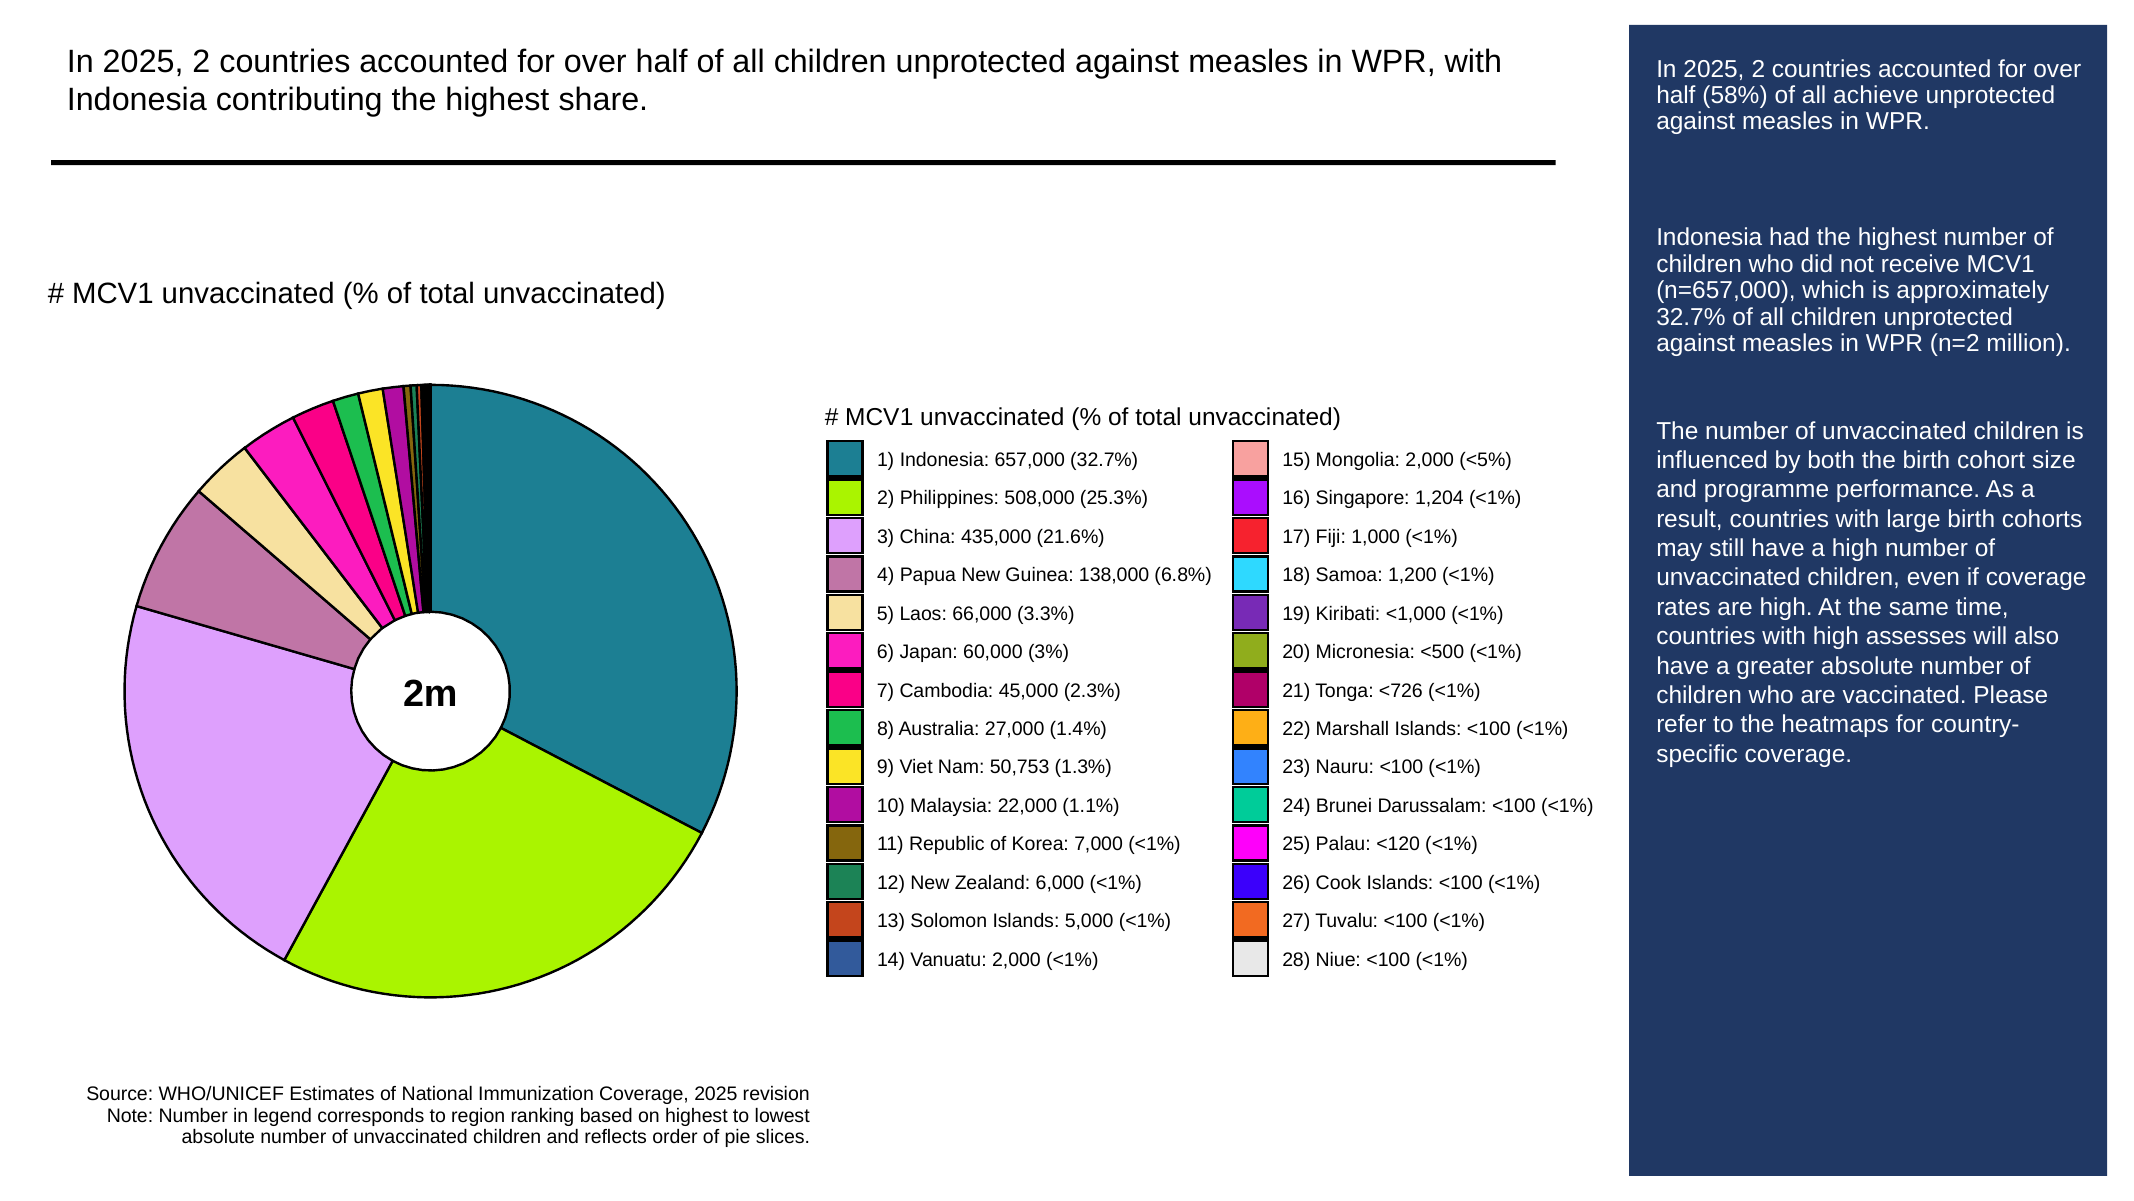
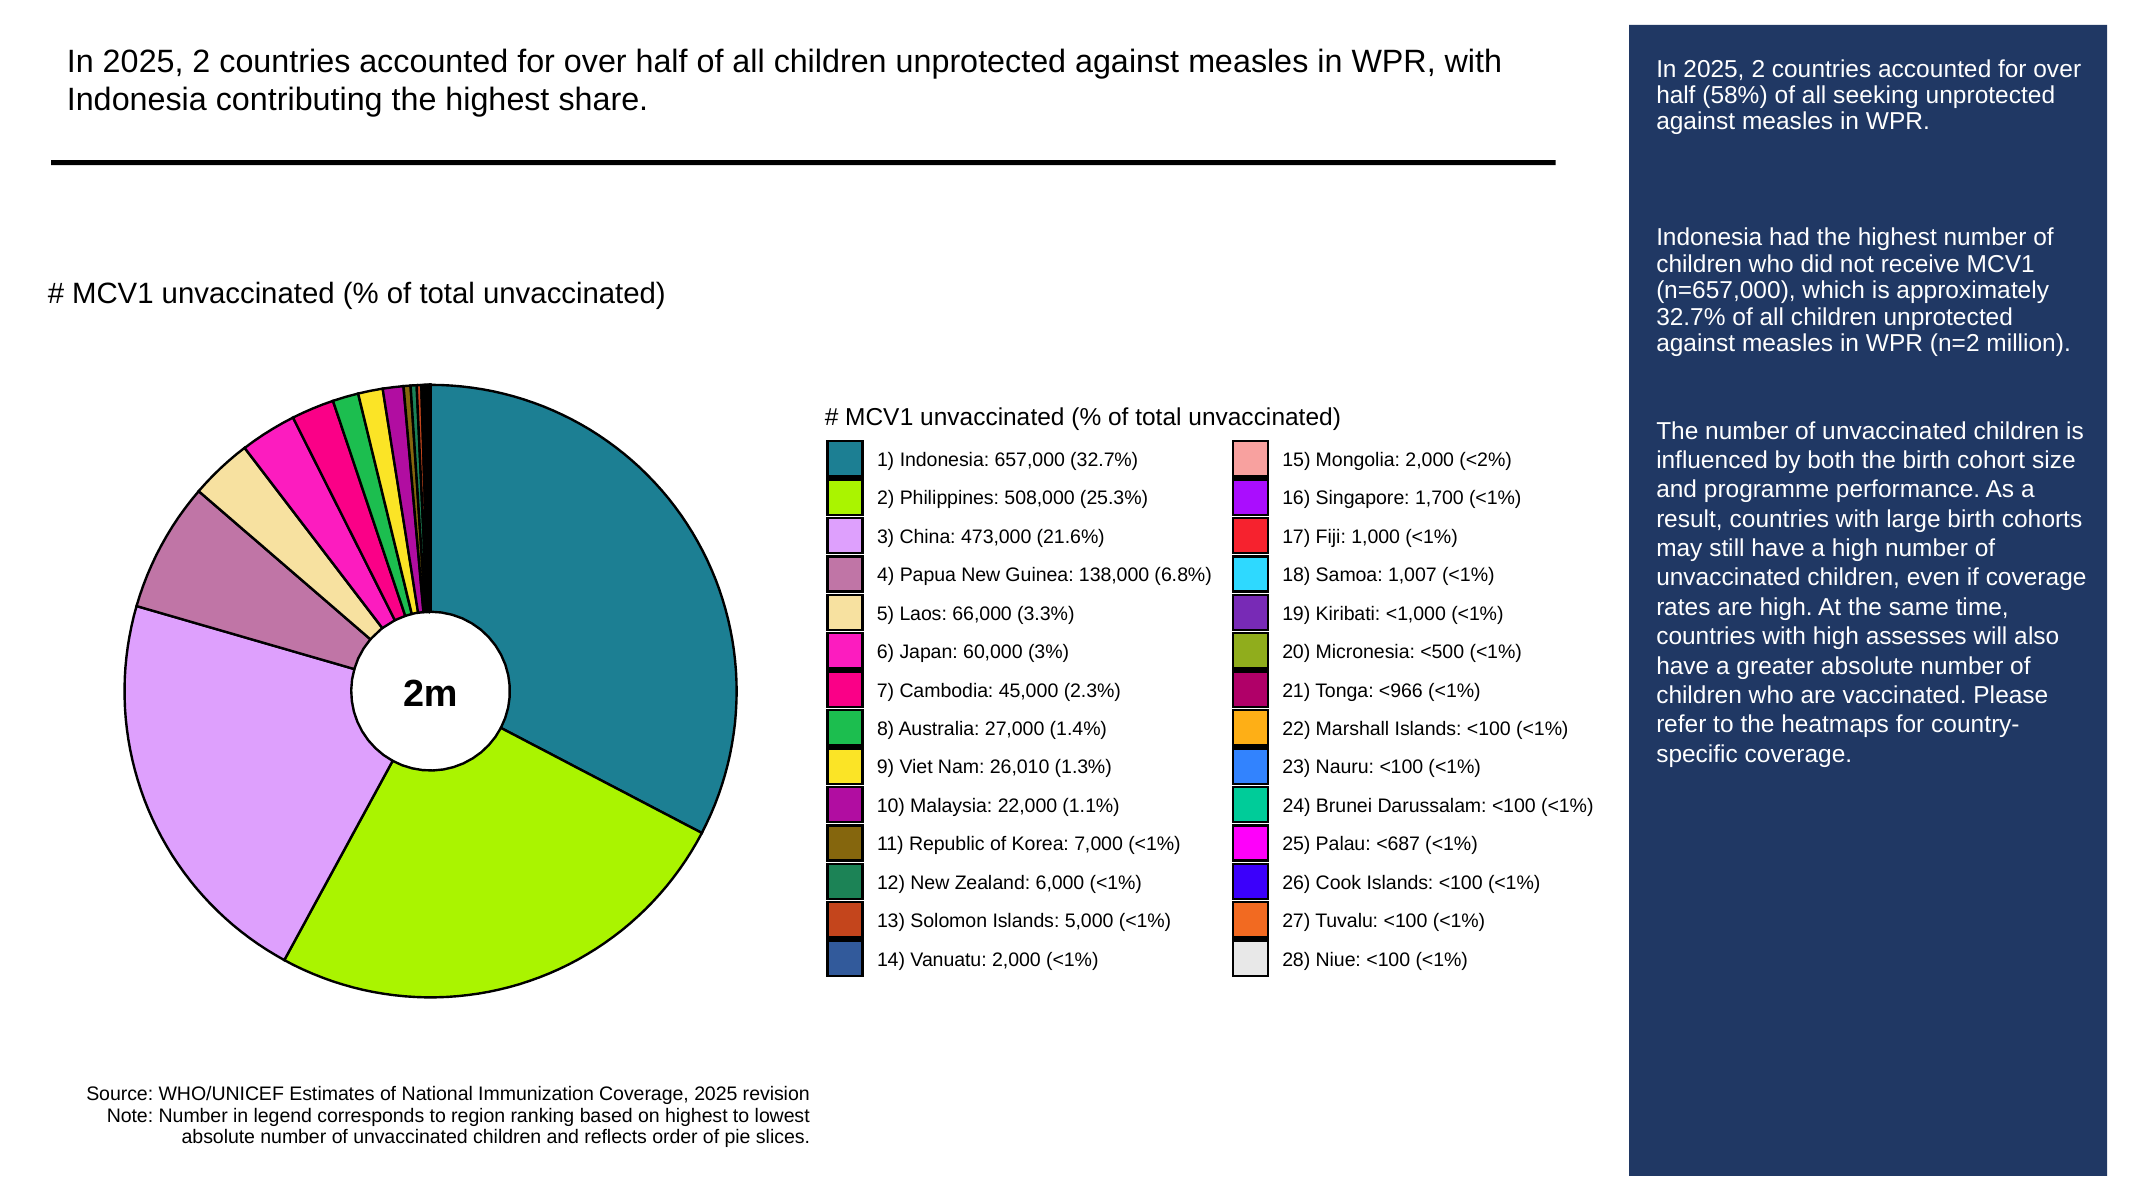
achieve: achieve -> seeking
<5%: <5% -> <2%
1,204: 1,204 -> 1,700
435,000: 435,000 -> 473,000
1,200: 1,200 -> 1,007
<726: <726 -> <966
50,753: 50,753 -> 26,010
<120: <120 -> <687
